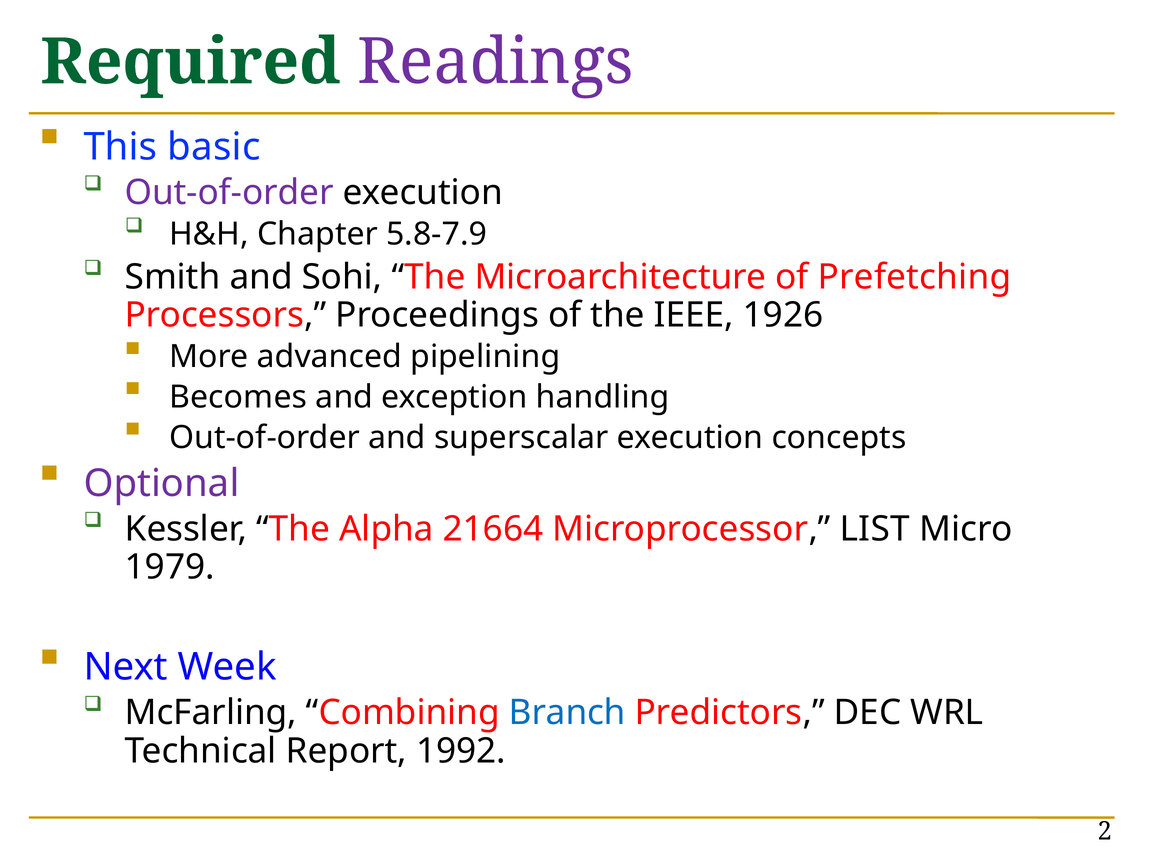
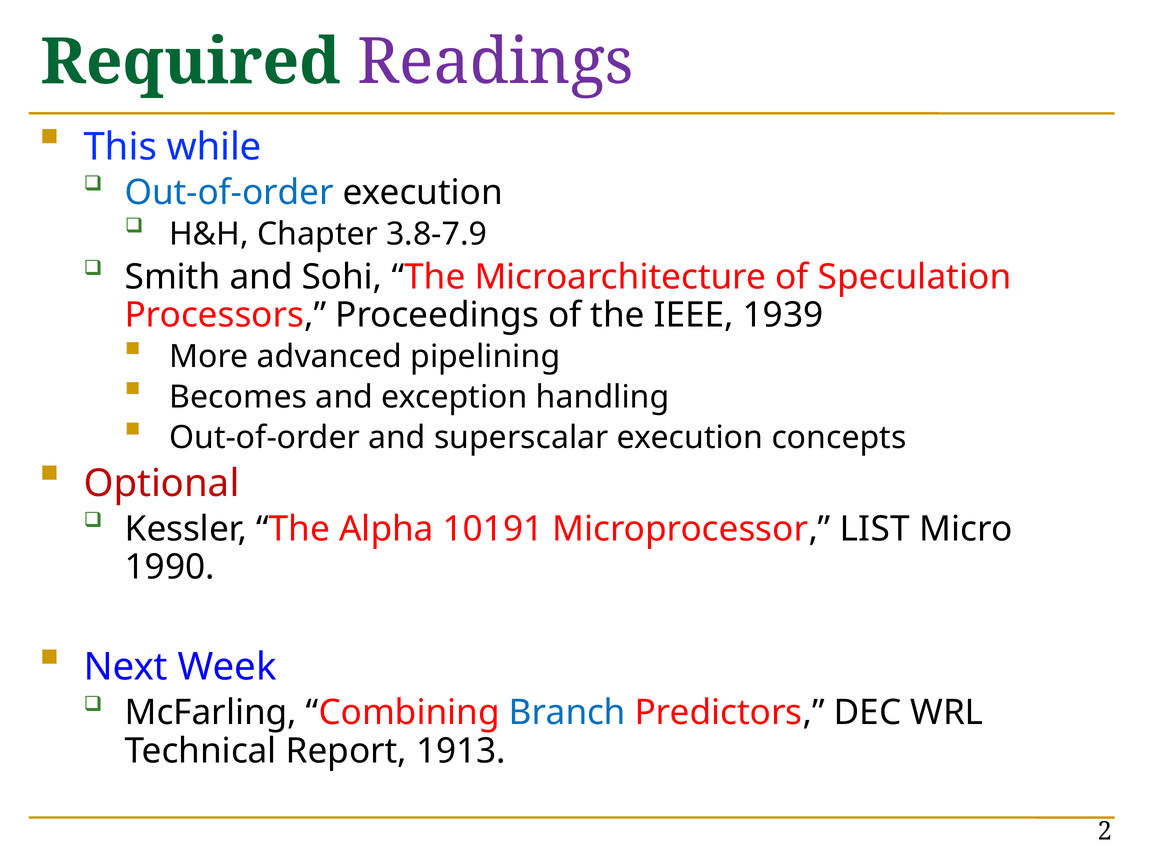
basic: basic -> while
Out-of-order at (229, 192) colour: purple -> blue
5.8-7.9: 5.8-7.9 -> 3.8-7.9
Prefetching: Prefetching -> Speculation
1926: 1926 -> 1939
Optional colour: purple -> red
21664: 21664 -> 10191
1979: 1979 -> 1990
1992: 1992 -> 1913
